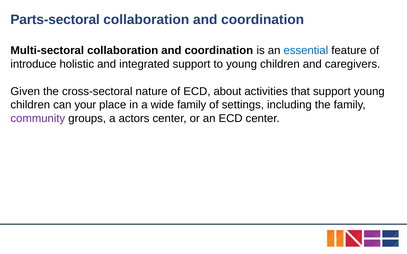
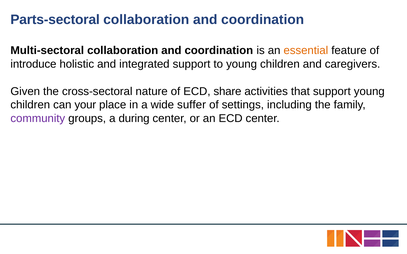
essential colour: blue -> orange
about: about -> share
wide family: family -> suffer
actors: actors -> during
